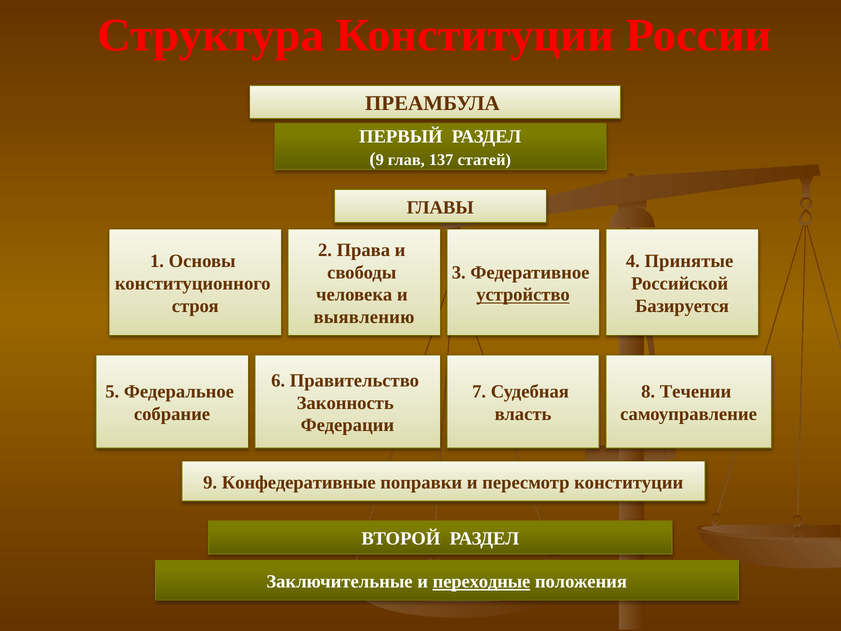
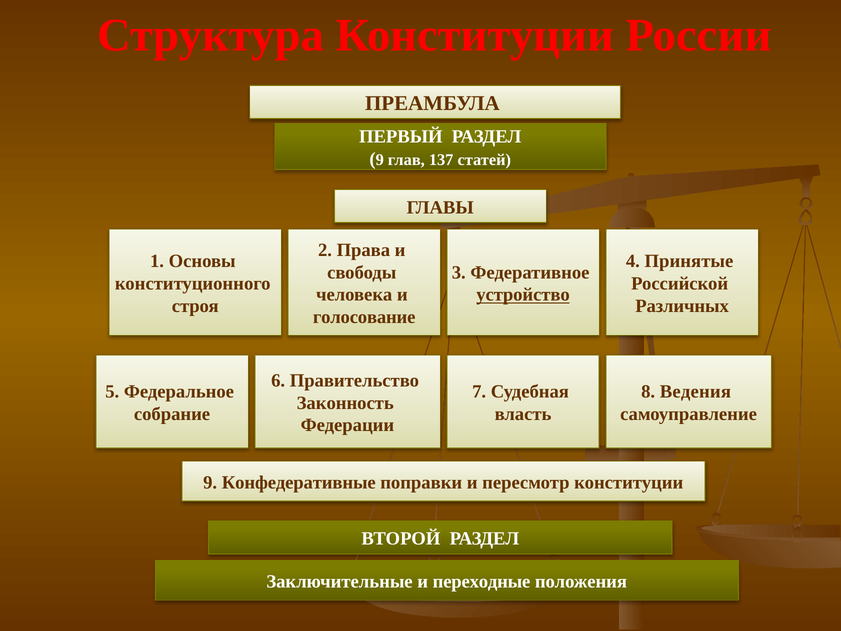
Базируется: Базируется -> Различных
выявлению: выявлению -> голосование
Течении: Течении -> Ведения
переходные underline: present -> none
